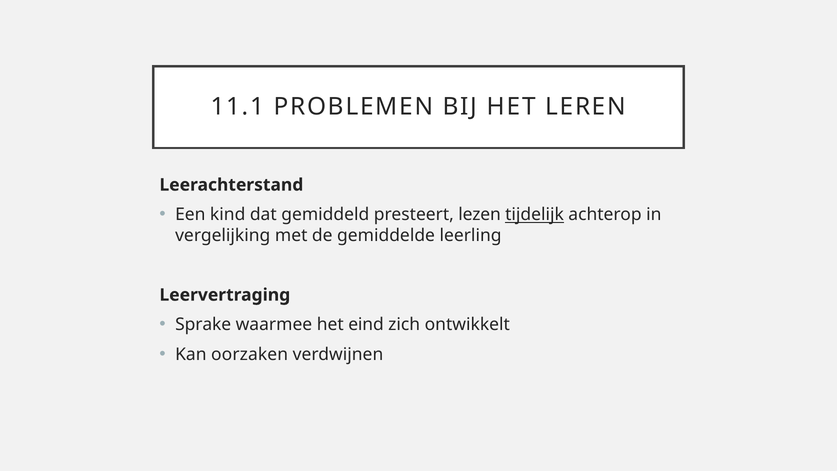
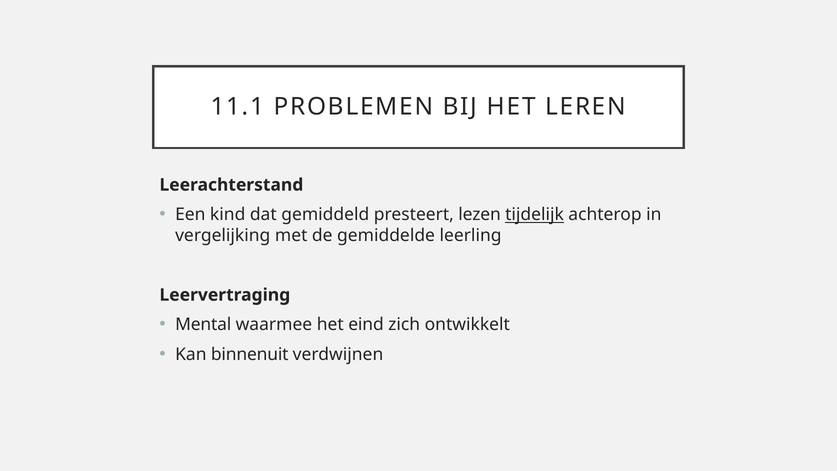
Sprake: Sprake -> Mental
oorzaken: oorzaken -> binnenuit
